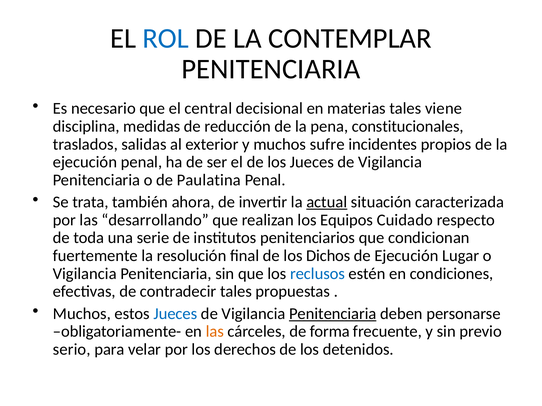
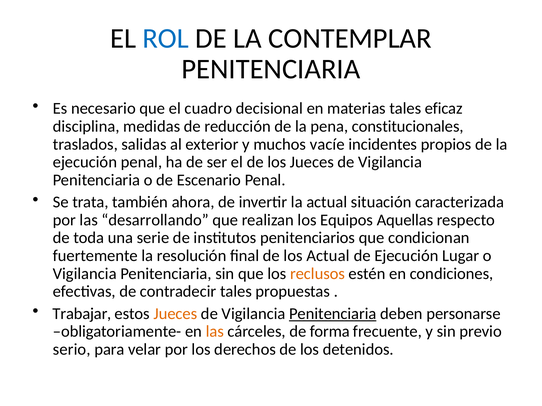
central: central -> cuadro
viene: viene -> eficaz
sufre: sufre -> vacíe
Paulatina: Paulatina -> Escenario
actual at (327, 202) underline: present -> none
Cuidado: Cuidado -> Aquellas
los Dichos: Dichos -> Actual
reclusos colour: blue -> orange
Muchos at (82, 314): Muchos -> Trabajar
Jueces at (175, 314) colour: blue -> orange
